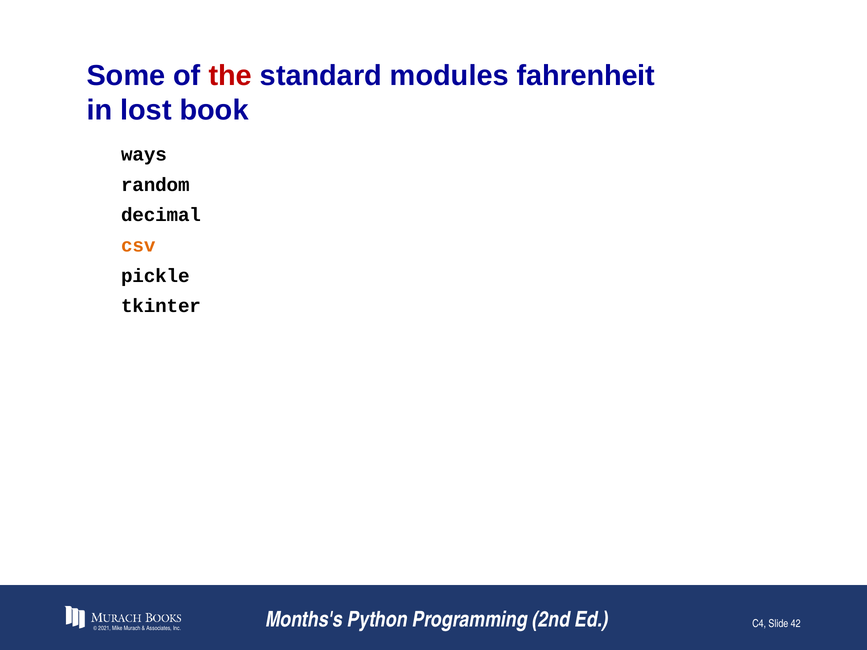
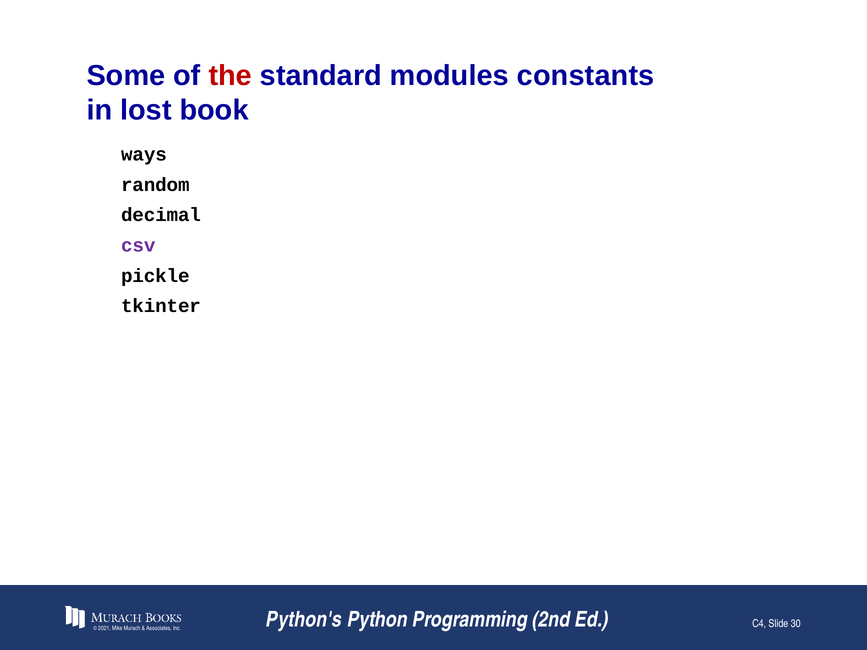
fahrenheit: fahrenheit -> constants
csv colour: orange -> purple
Months's: Months's -> Python's
42: 42 -> 30
